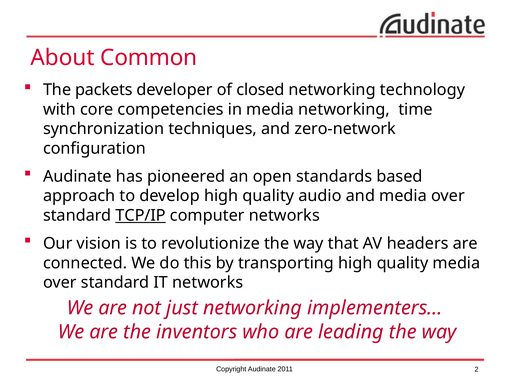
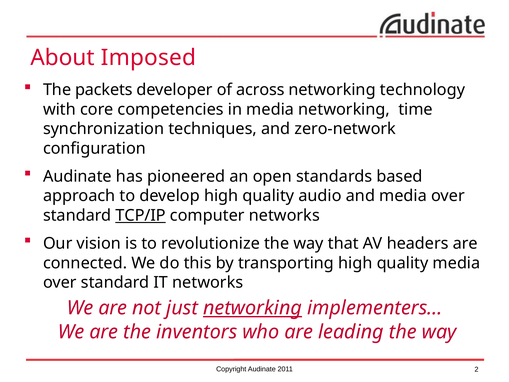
Common: Common -> Imposed
closed: closed -> across
networking at (253, 308) underline: none -> present
